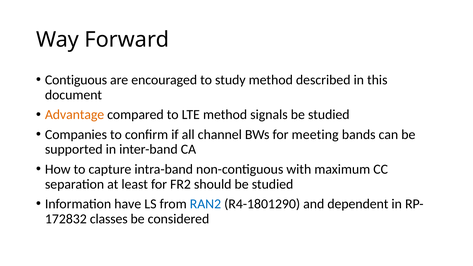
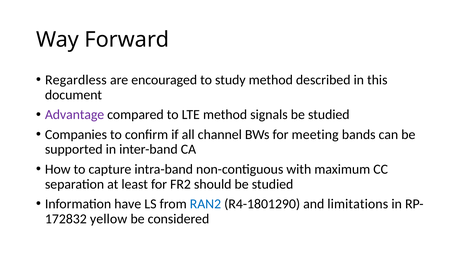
Contiguous: Contiguous -> Regardless
Advantage colour: orange -> purple
dependent: dependent -> limitations
classes: classes -> yellow
